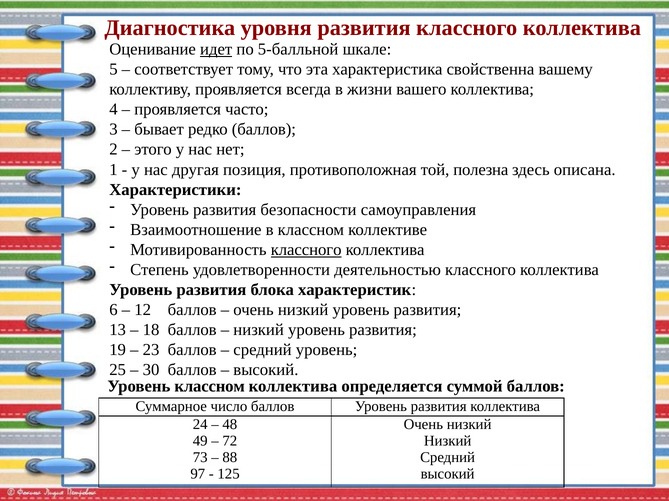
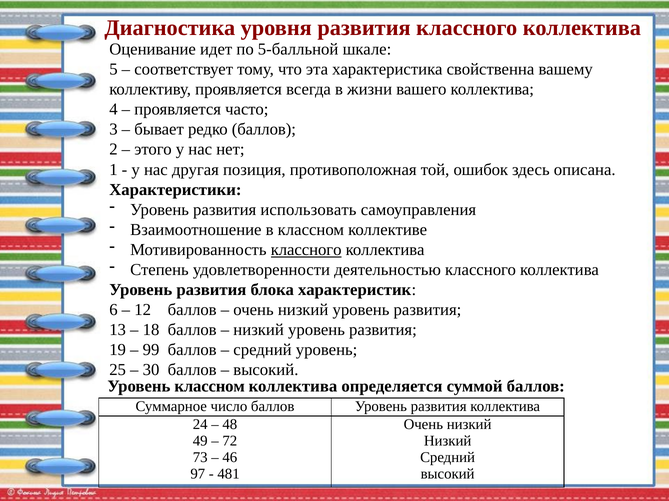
идет underline: present -> none
полезна: полезна -> ошибок
безопасности: безопасности -> использовать
23: 23 -> 99
88: 88 -> 46
125: 125 -> 481
